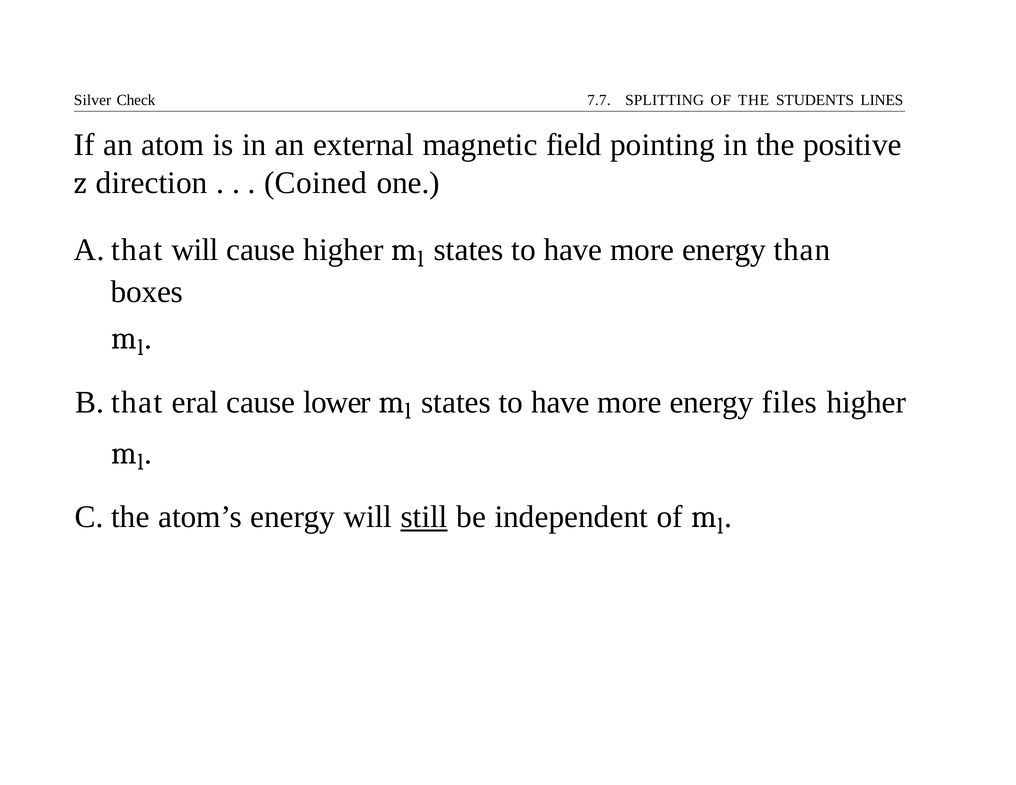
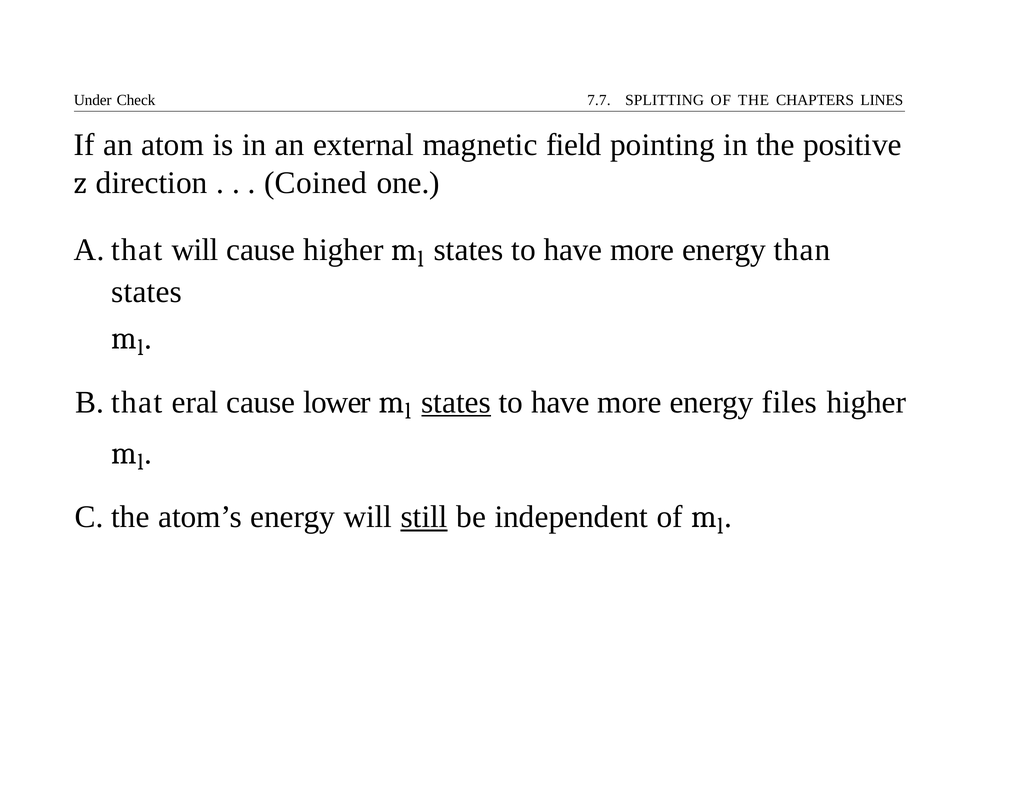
Silver: Silver -> Under
STUDENTS: STUDENTS -> CHAPTERS
boxes at (147, 292): boxes -> states
states at (456, 402) underline: none -> present
